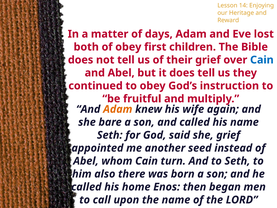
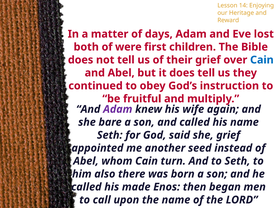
of obey: obey -> were
Adam at (118, 109) colour: orange -> purple
home: home -> made
